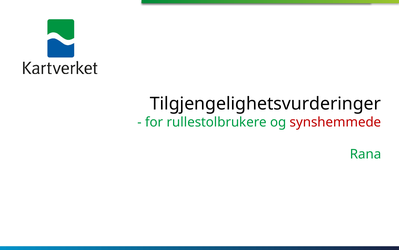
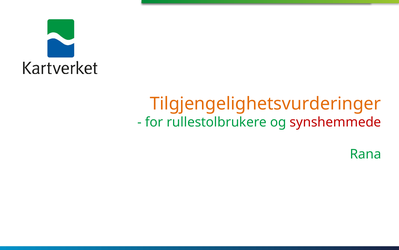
Tilgjengelighetsvurderinger colour: black -> orange
